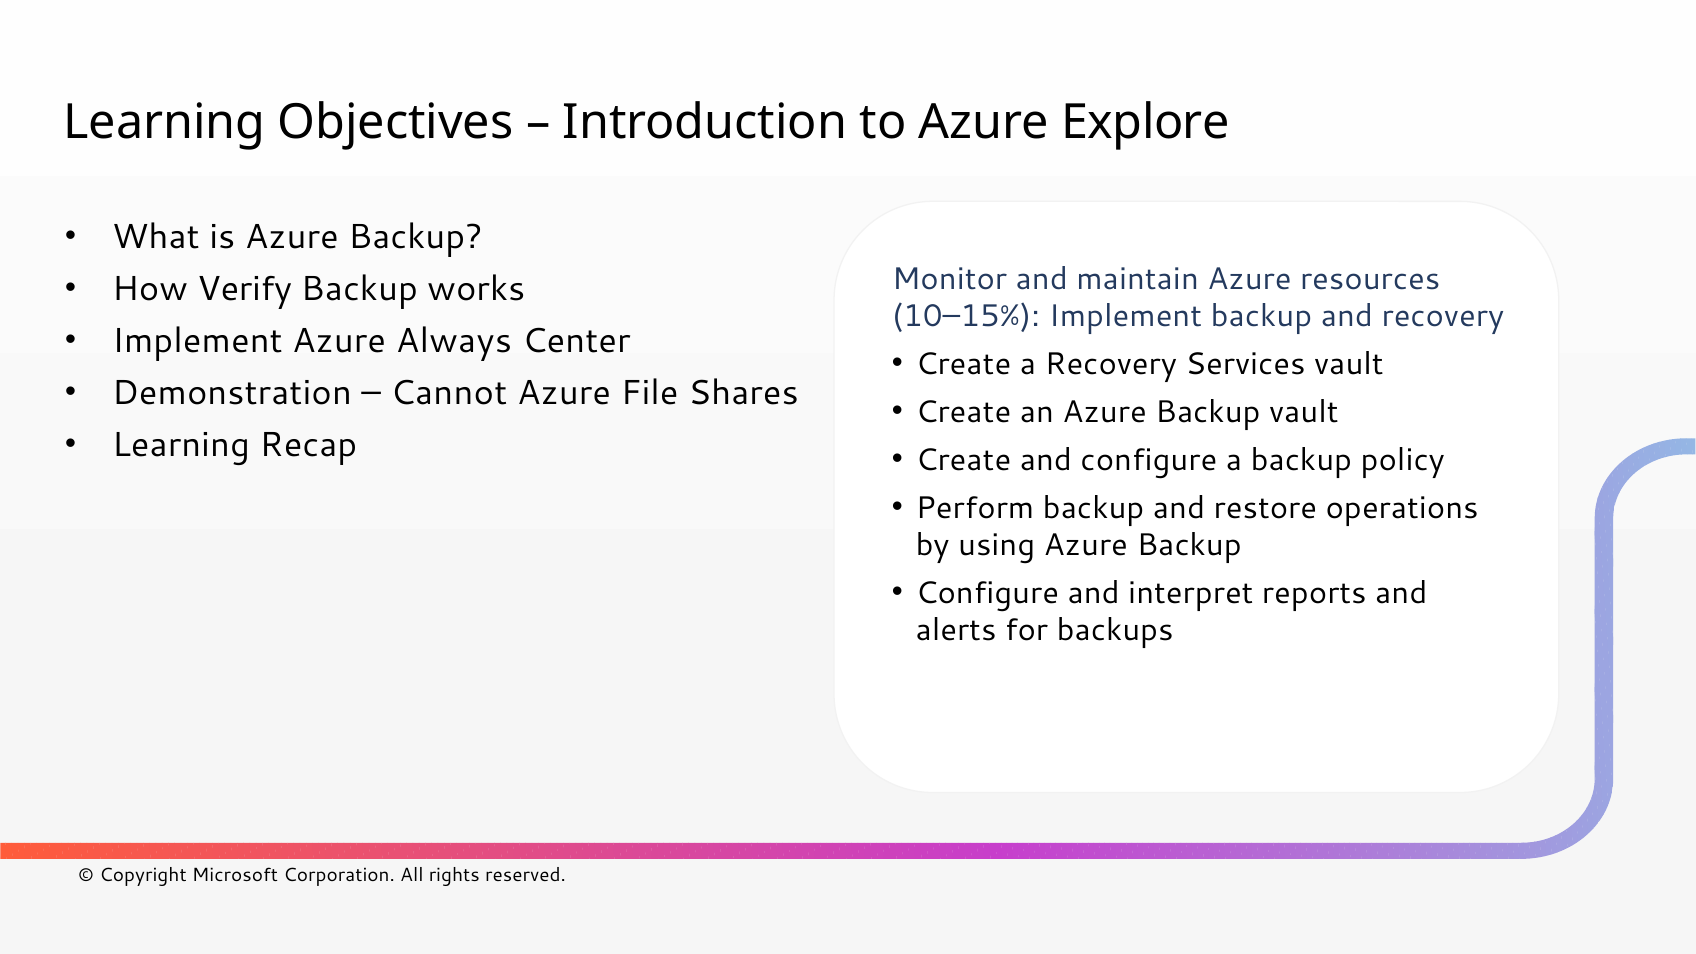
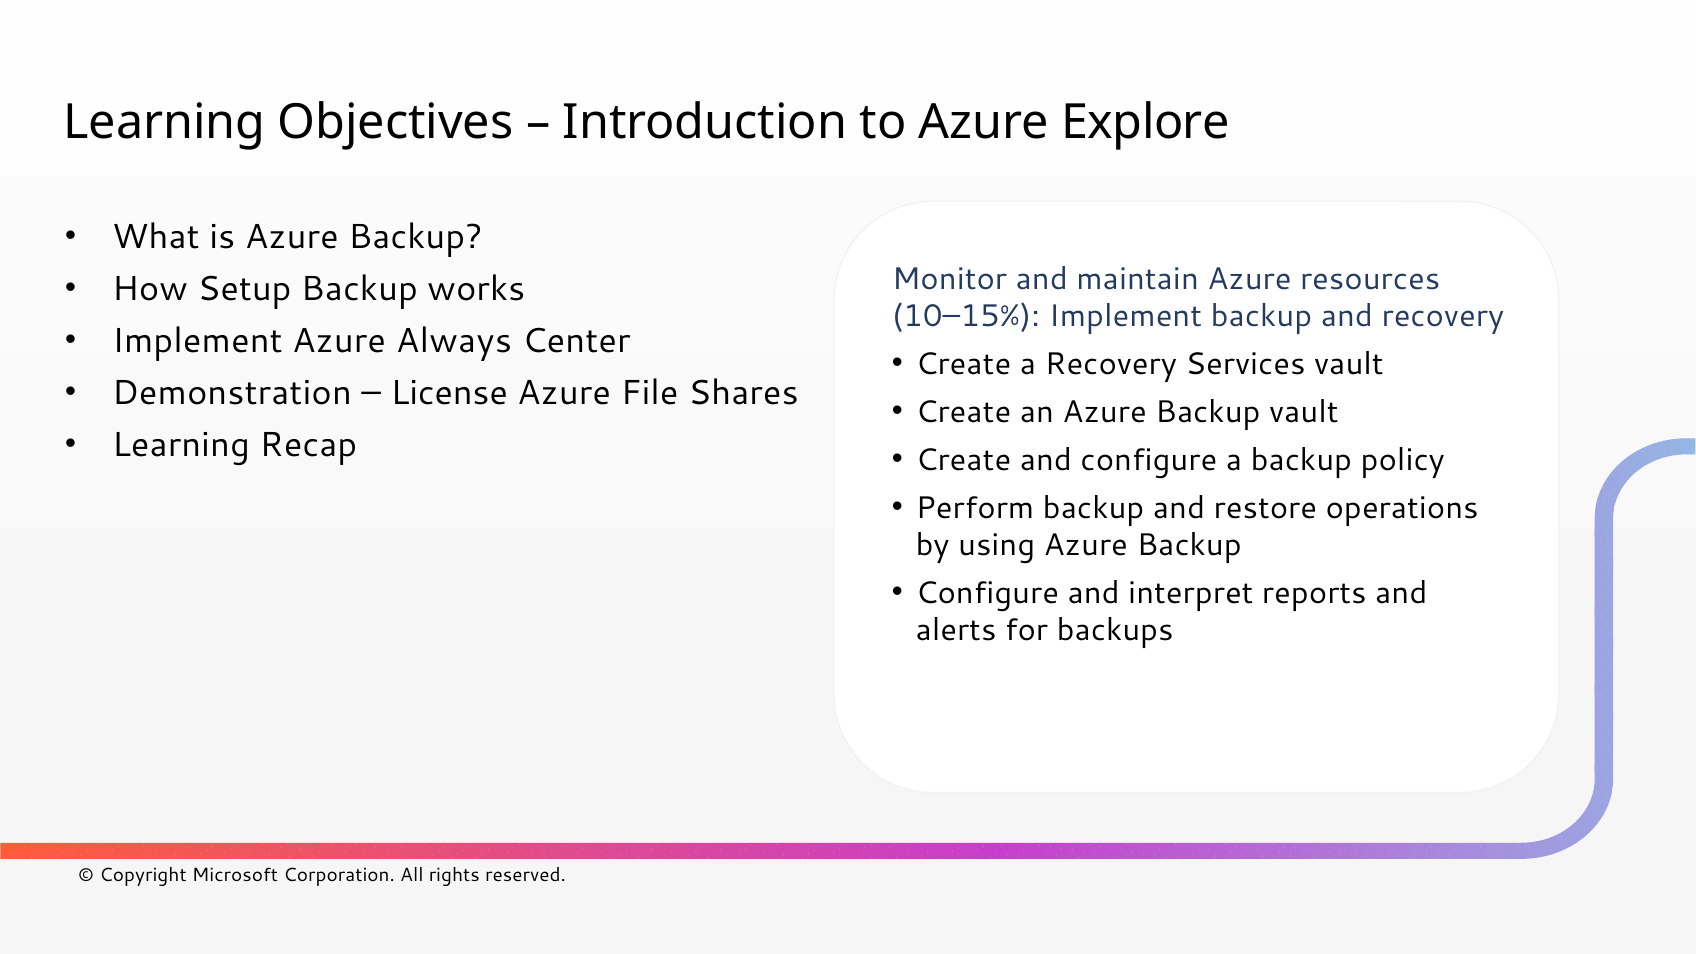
Verify: Verify -> Setup
Cannot: Cannot -> License
